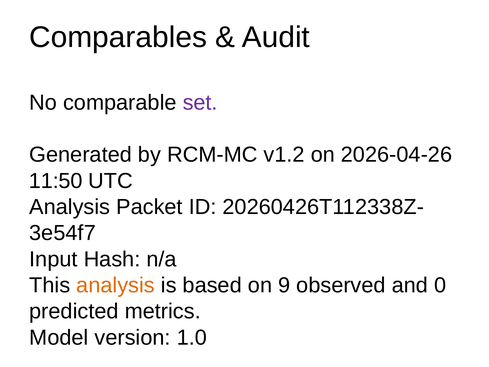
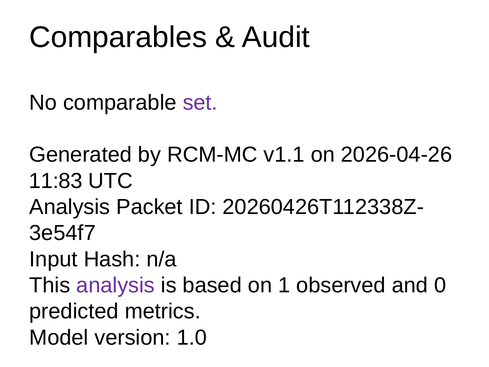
v1.2: v1.2 -> v1.1
11:50: 11:50 -> 11:83
analysis at (116, 285) colour: orange -> purple
9: 9 -> 1
